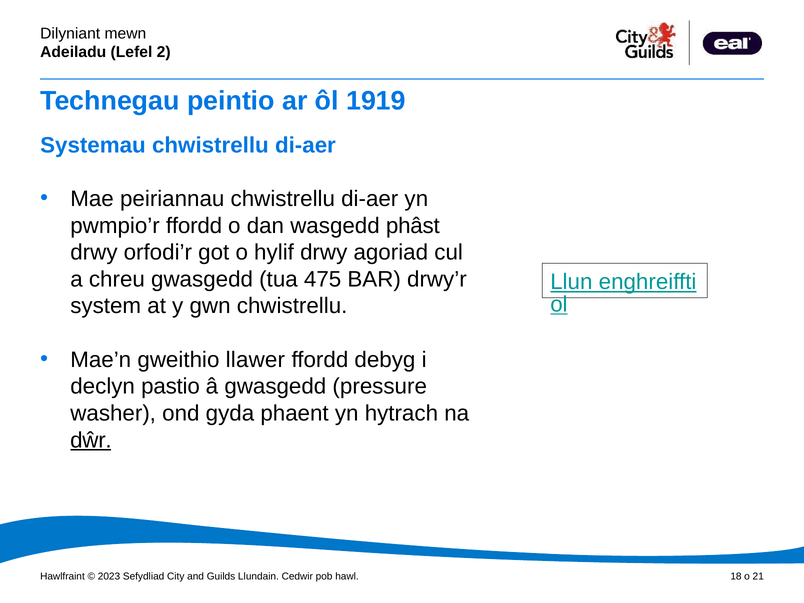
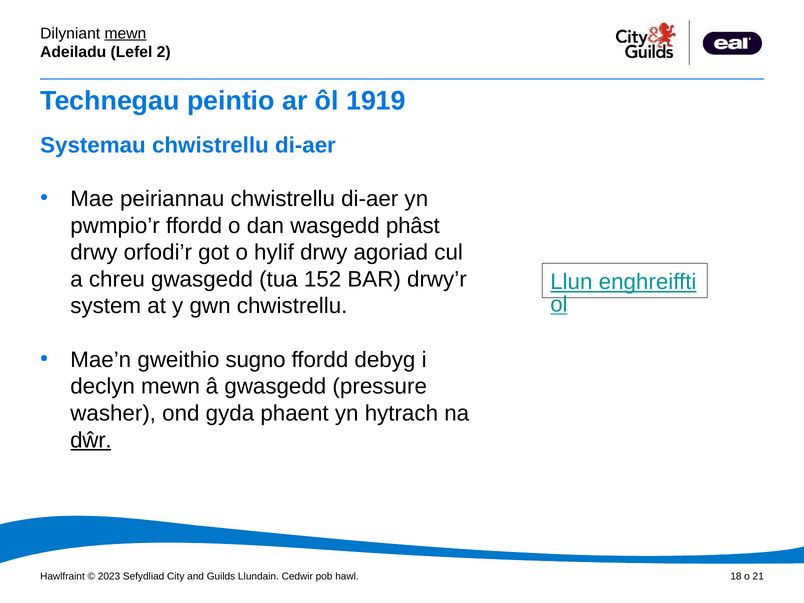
mewn at (125, 33) underline: none -> present
475: 475 -> 152
llawer: llawer -> sugno
declyn pastio: pastio -> mewn
